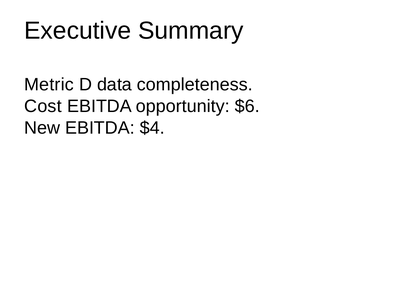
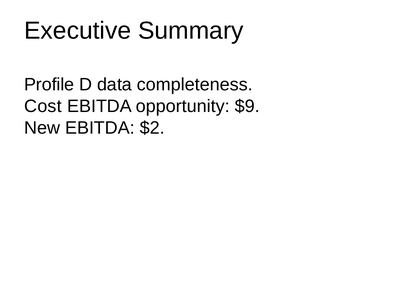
Metric: Metric -> Profile
$6: $6 -> $9
$4: $4 -> $2
